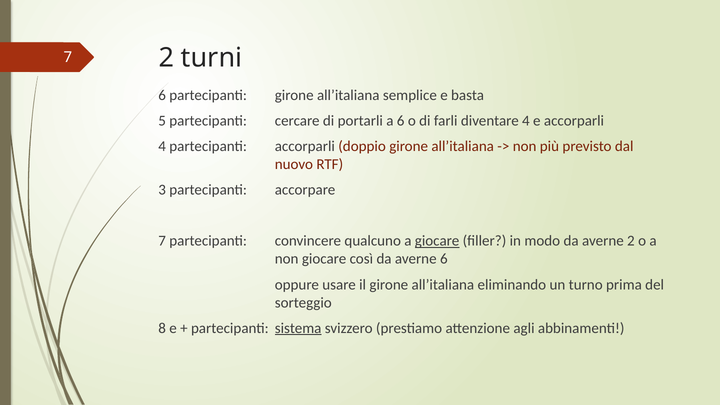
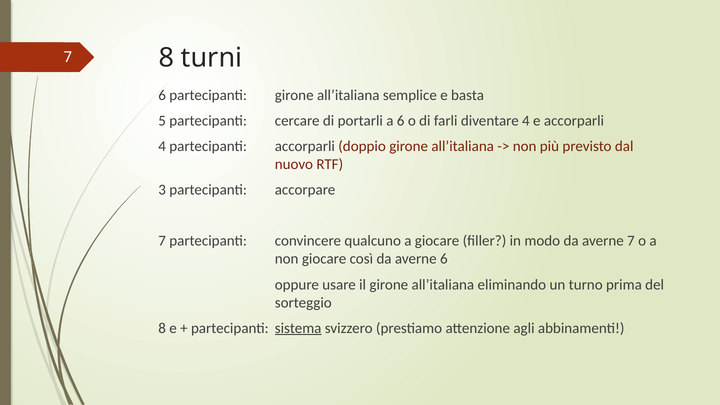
7 2: 2 -> 8
giocare at (437, 241) underline: present -> none
averne 2: 2 -> 7
